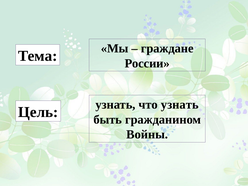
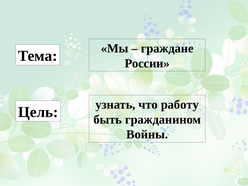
что узнать: узнать -> работу
